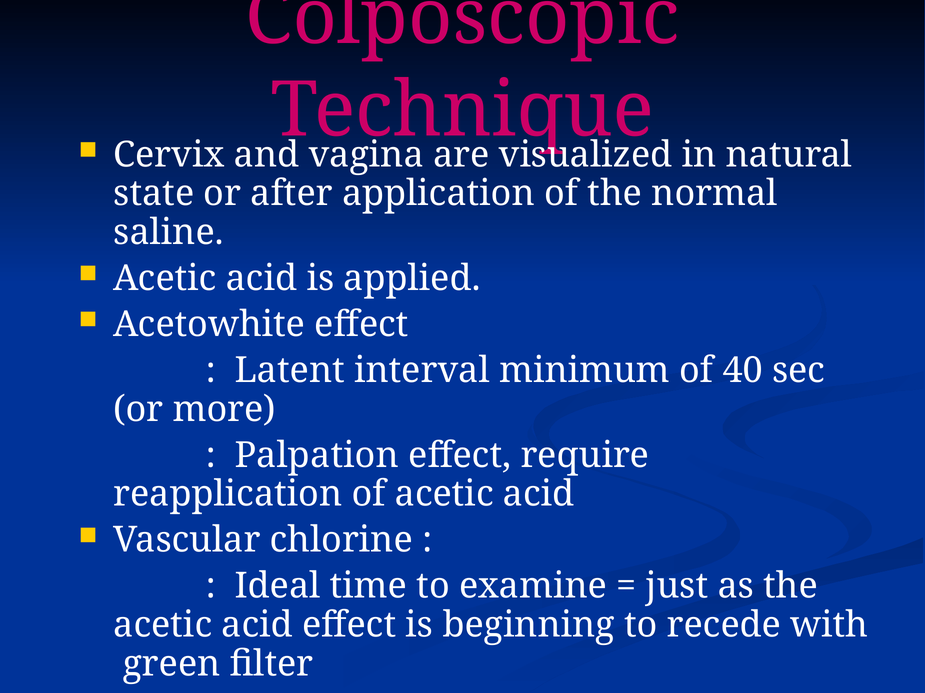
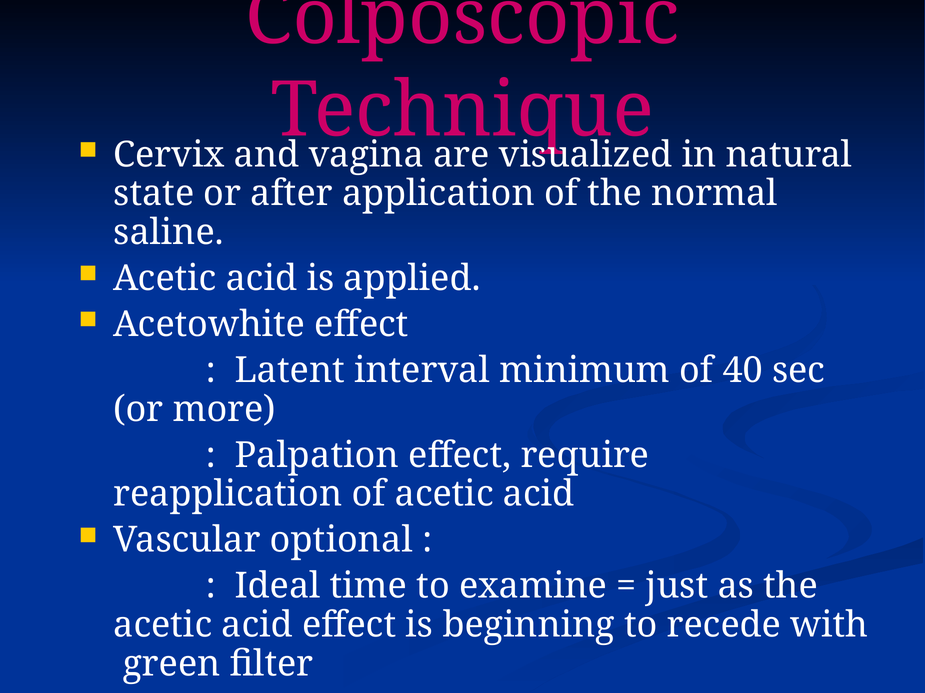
chlorine: chlorine -> optional
